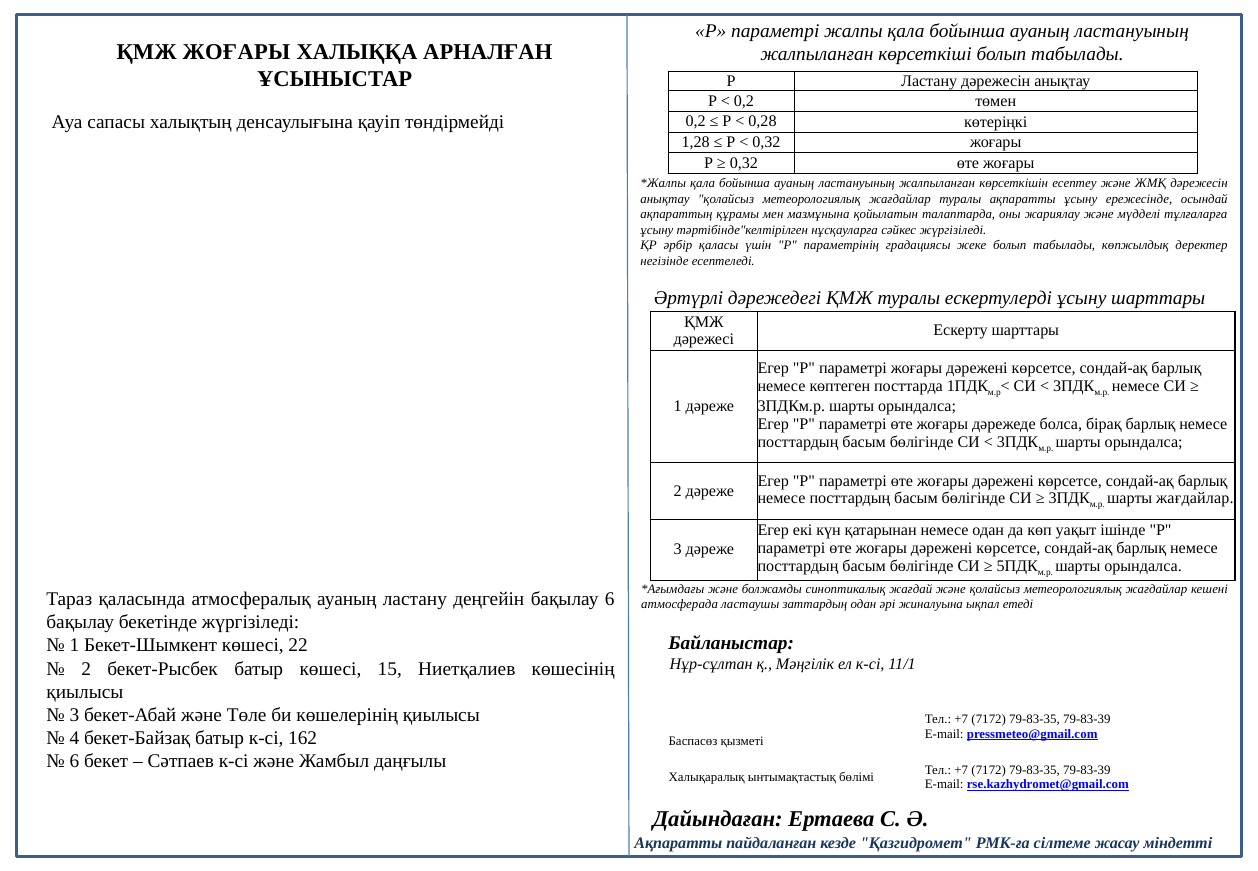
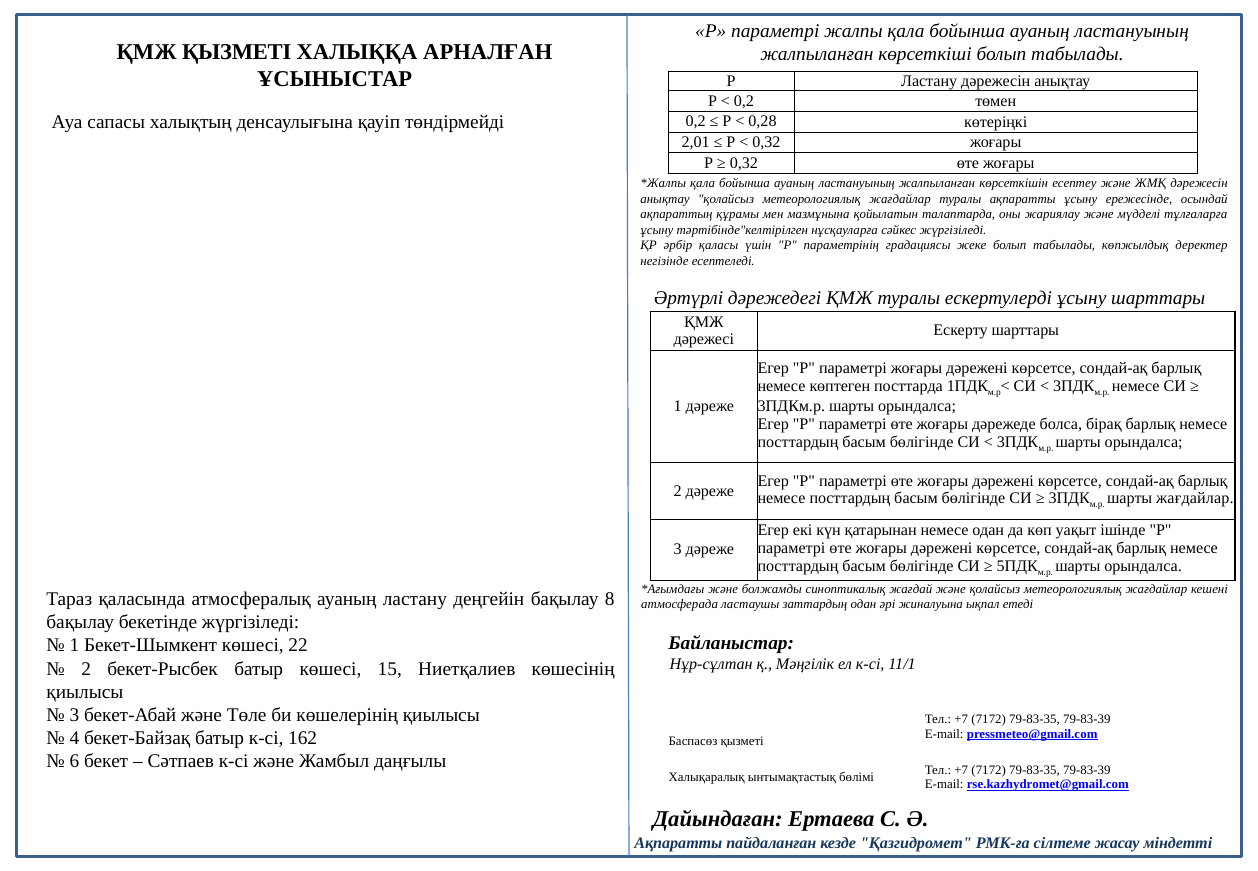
ҚМЖ ЖОҒАРЫ: ЖОҒАРЫ -> ҚЫЗМЕТІ
1,28: 1,28 -> 2,01
бақылау 6: 6 -> 8
